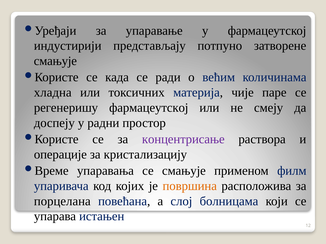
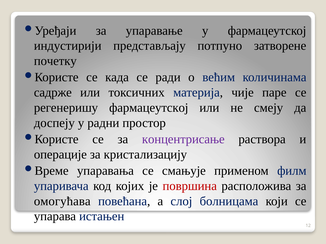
смањује at (55, 61): смањује -> почетку
хладна: хладна -> садрже
површина colour: orange -> red
порцелана: порцелана -> омогућава
